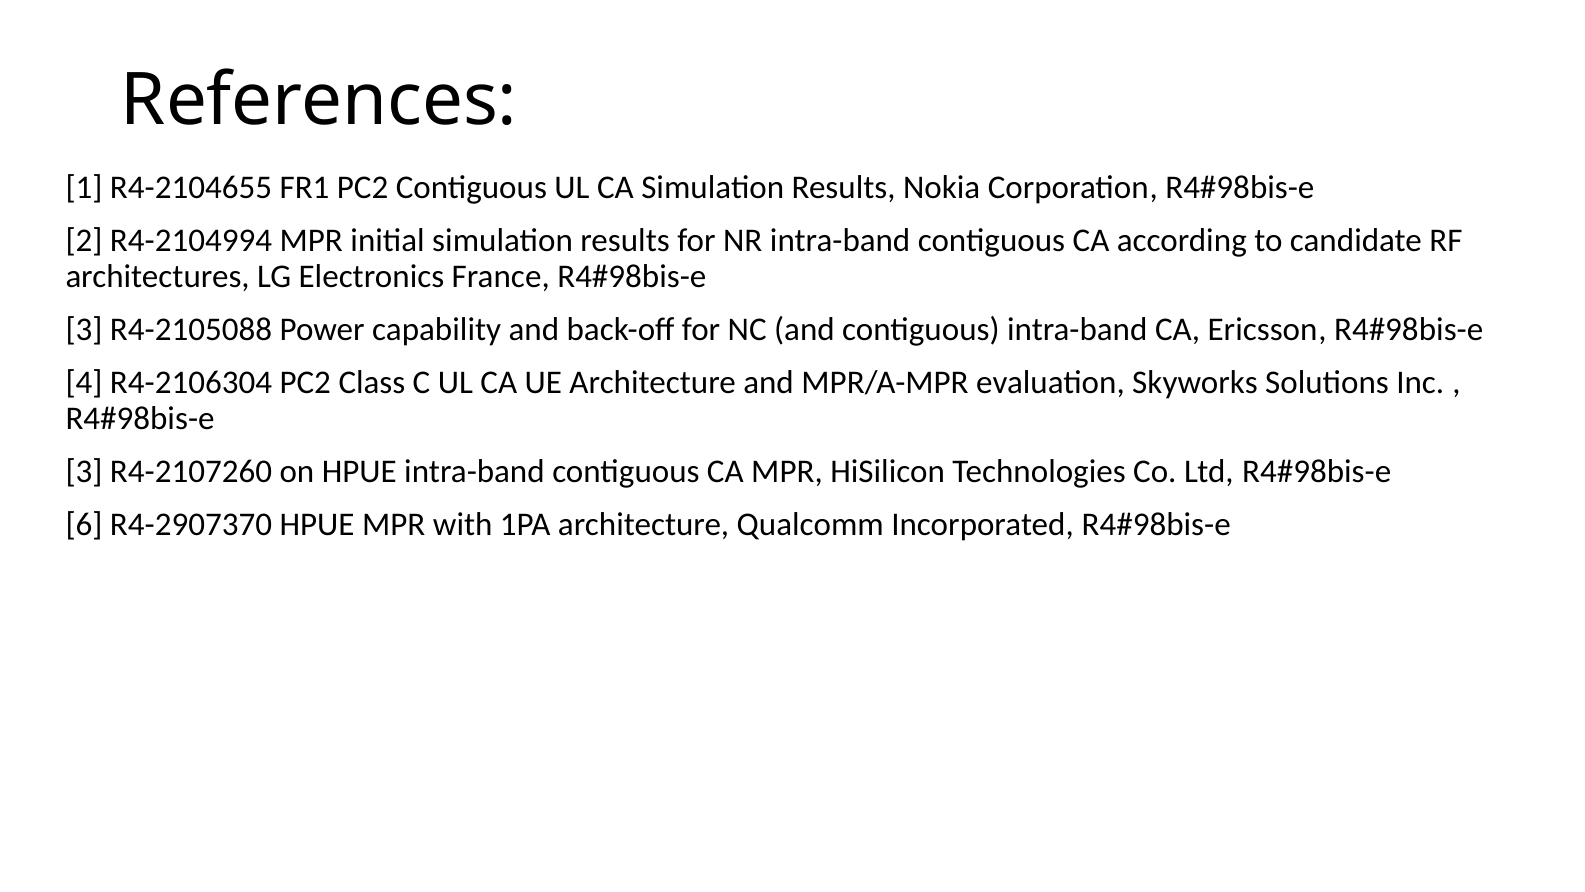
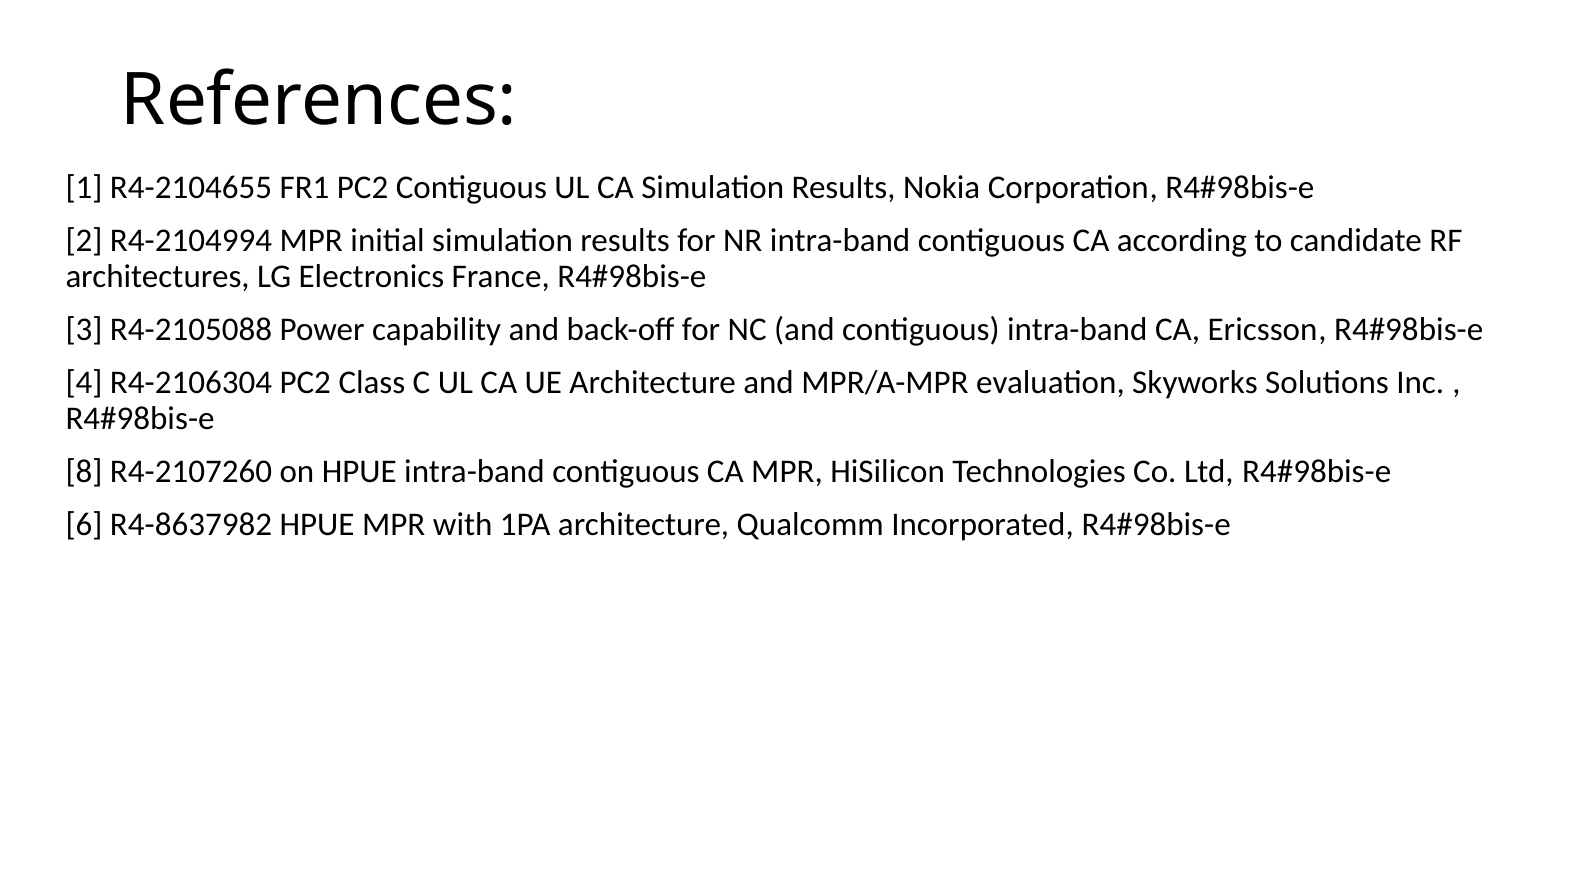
3 at (84, 472): 3 -> 8
R4-2907370: R4-2907370 -> R4-8637982
